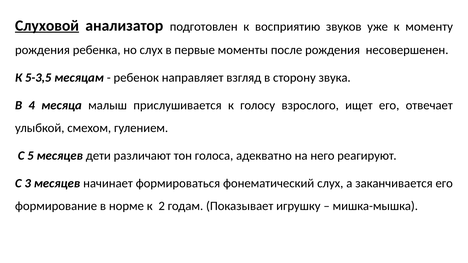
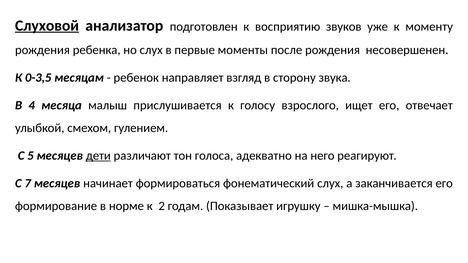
5-3,5: 5-3,5 -> 0-3,5
дети underline: none -> present
3: 3 -> 7
